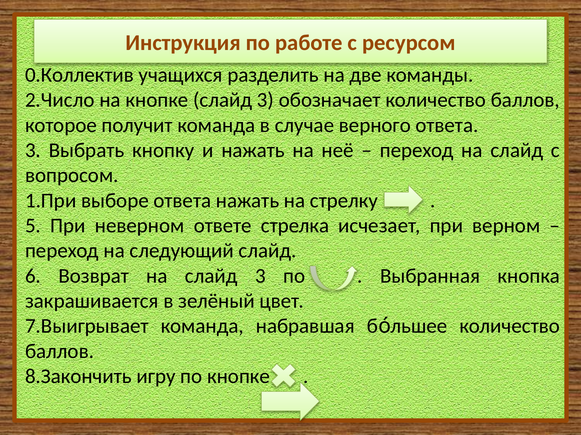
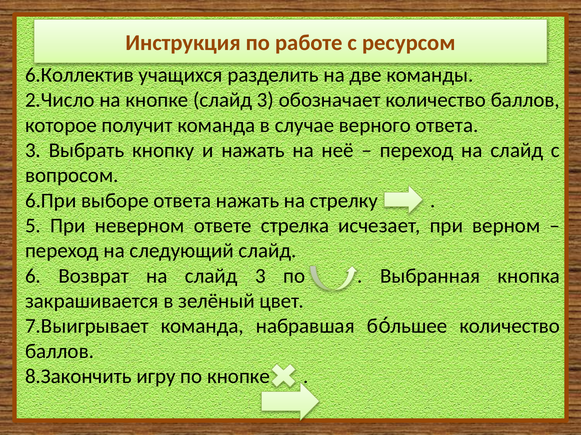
0.Коллектив: 0.Коллектив -> 6.Коллектив
1.При: 1.При -> 6.При
